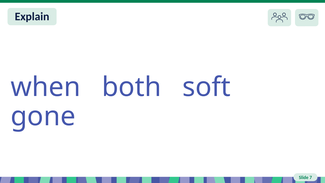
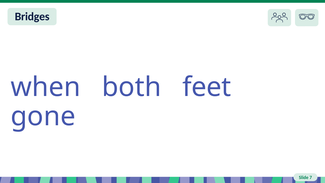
Explain: Explain -> Bridges
soft: soft -> feet
